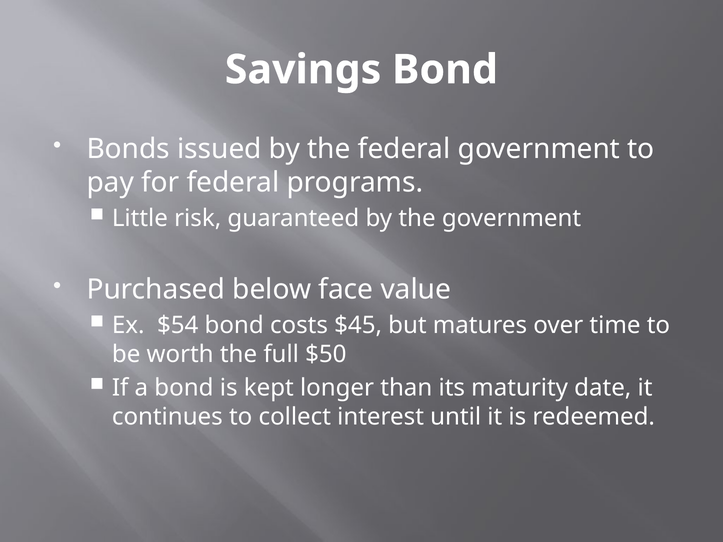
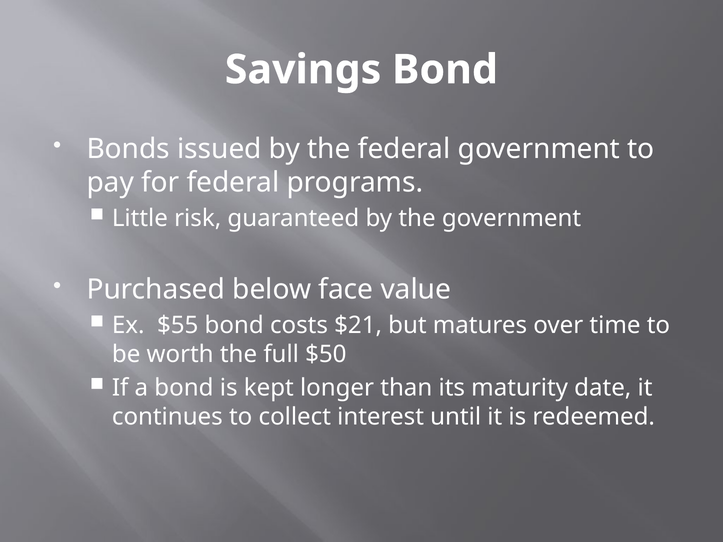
$54: $54 -> $55
$45: $45 -> $21
